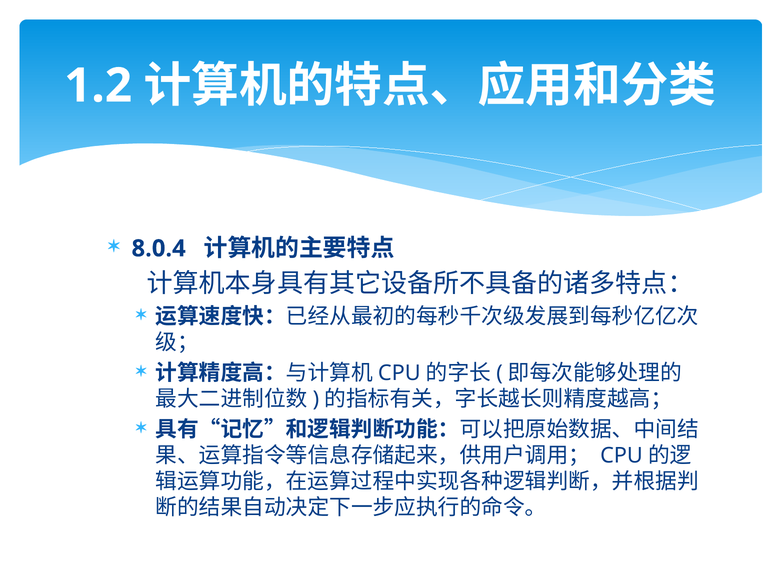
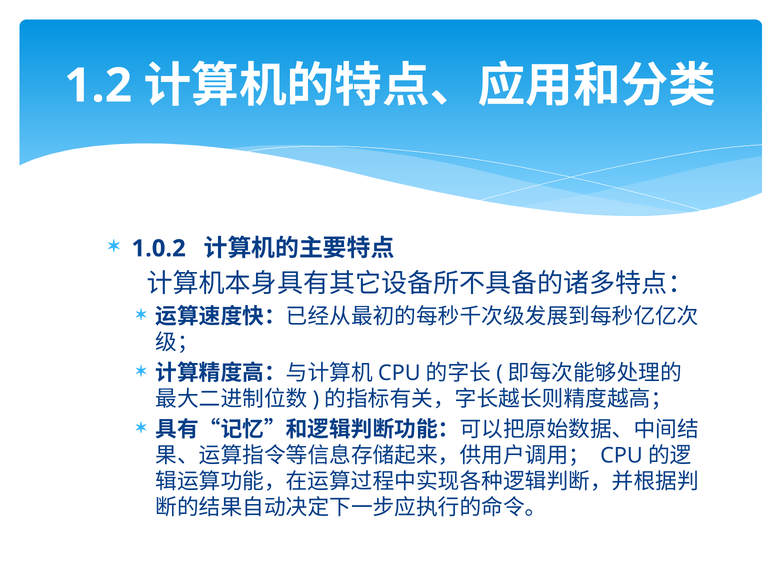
8.0.4: 8.0.4 -> 1.0.2
